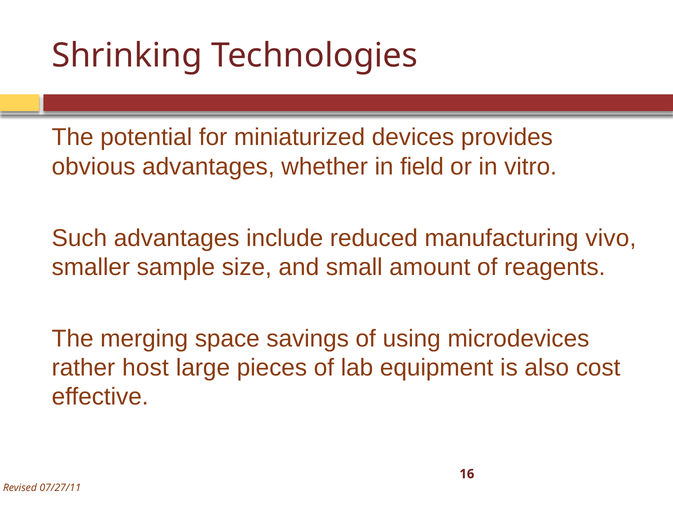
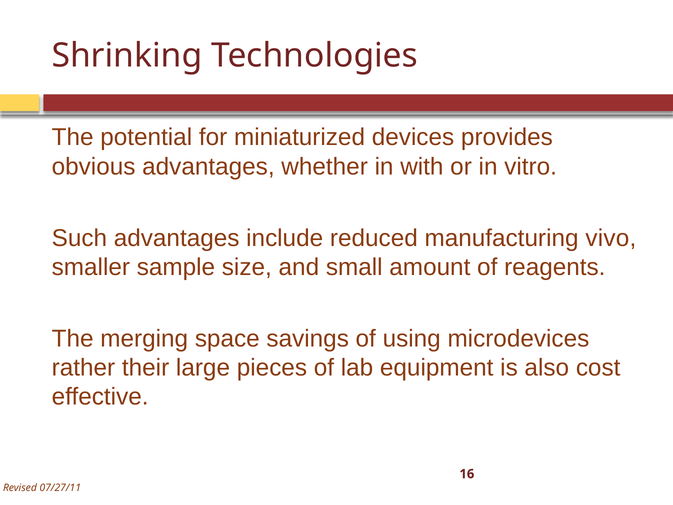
field: field -> with
host: host -> their
